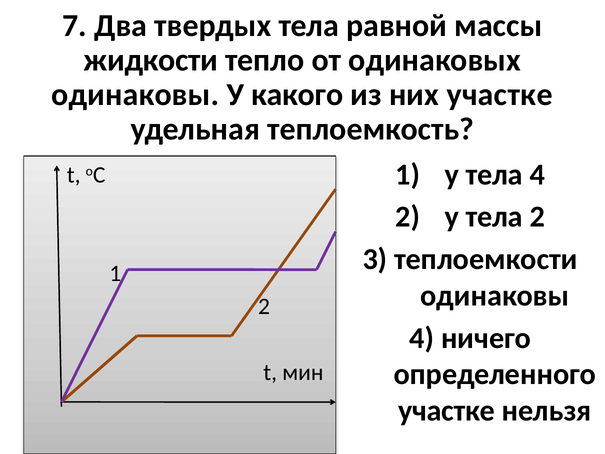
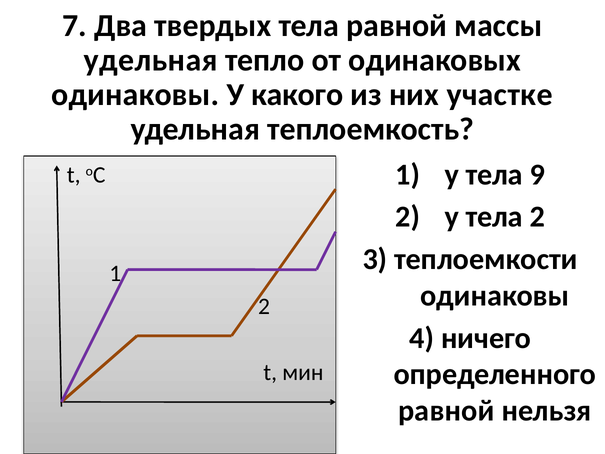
жидкости at (151, 60): жидкости -> удельная
тела 4: 4 -> 9
участке at (447, 410): участке -> равной
